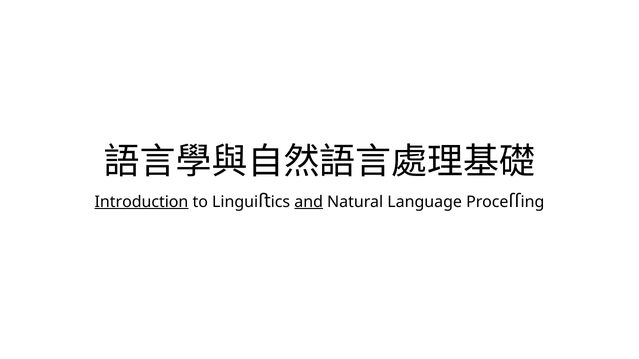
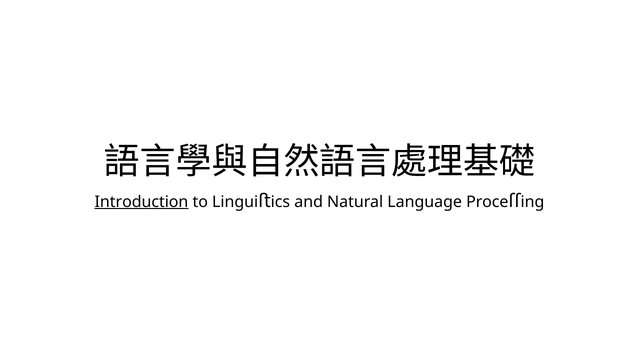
and underline: present -> none
